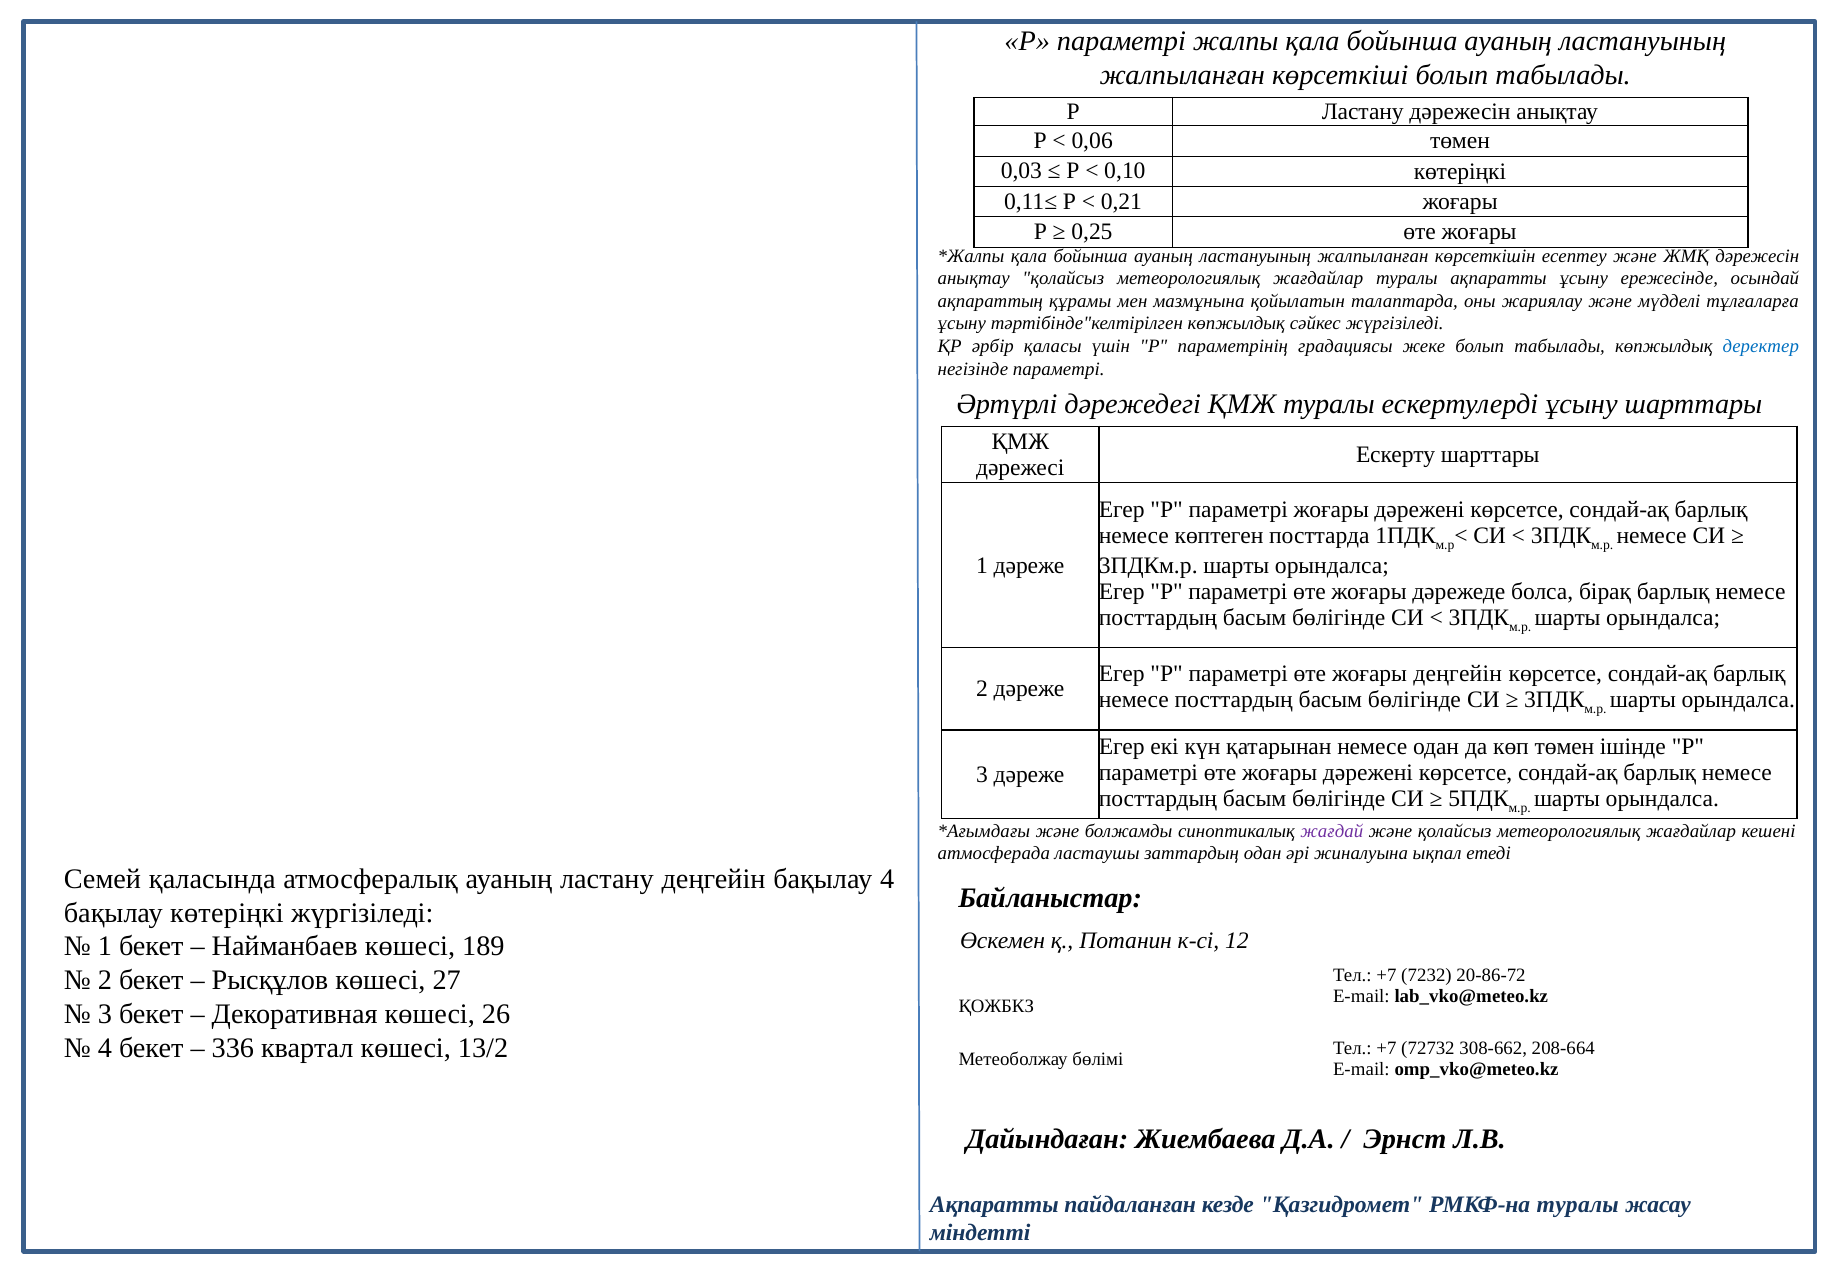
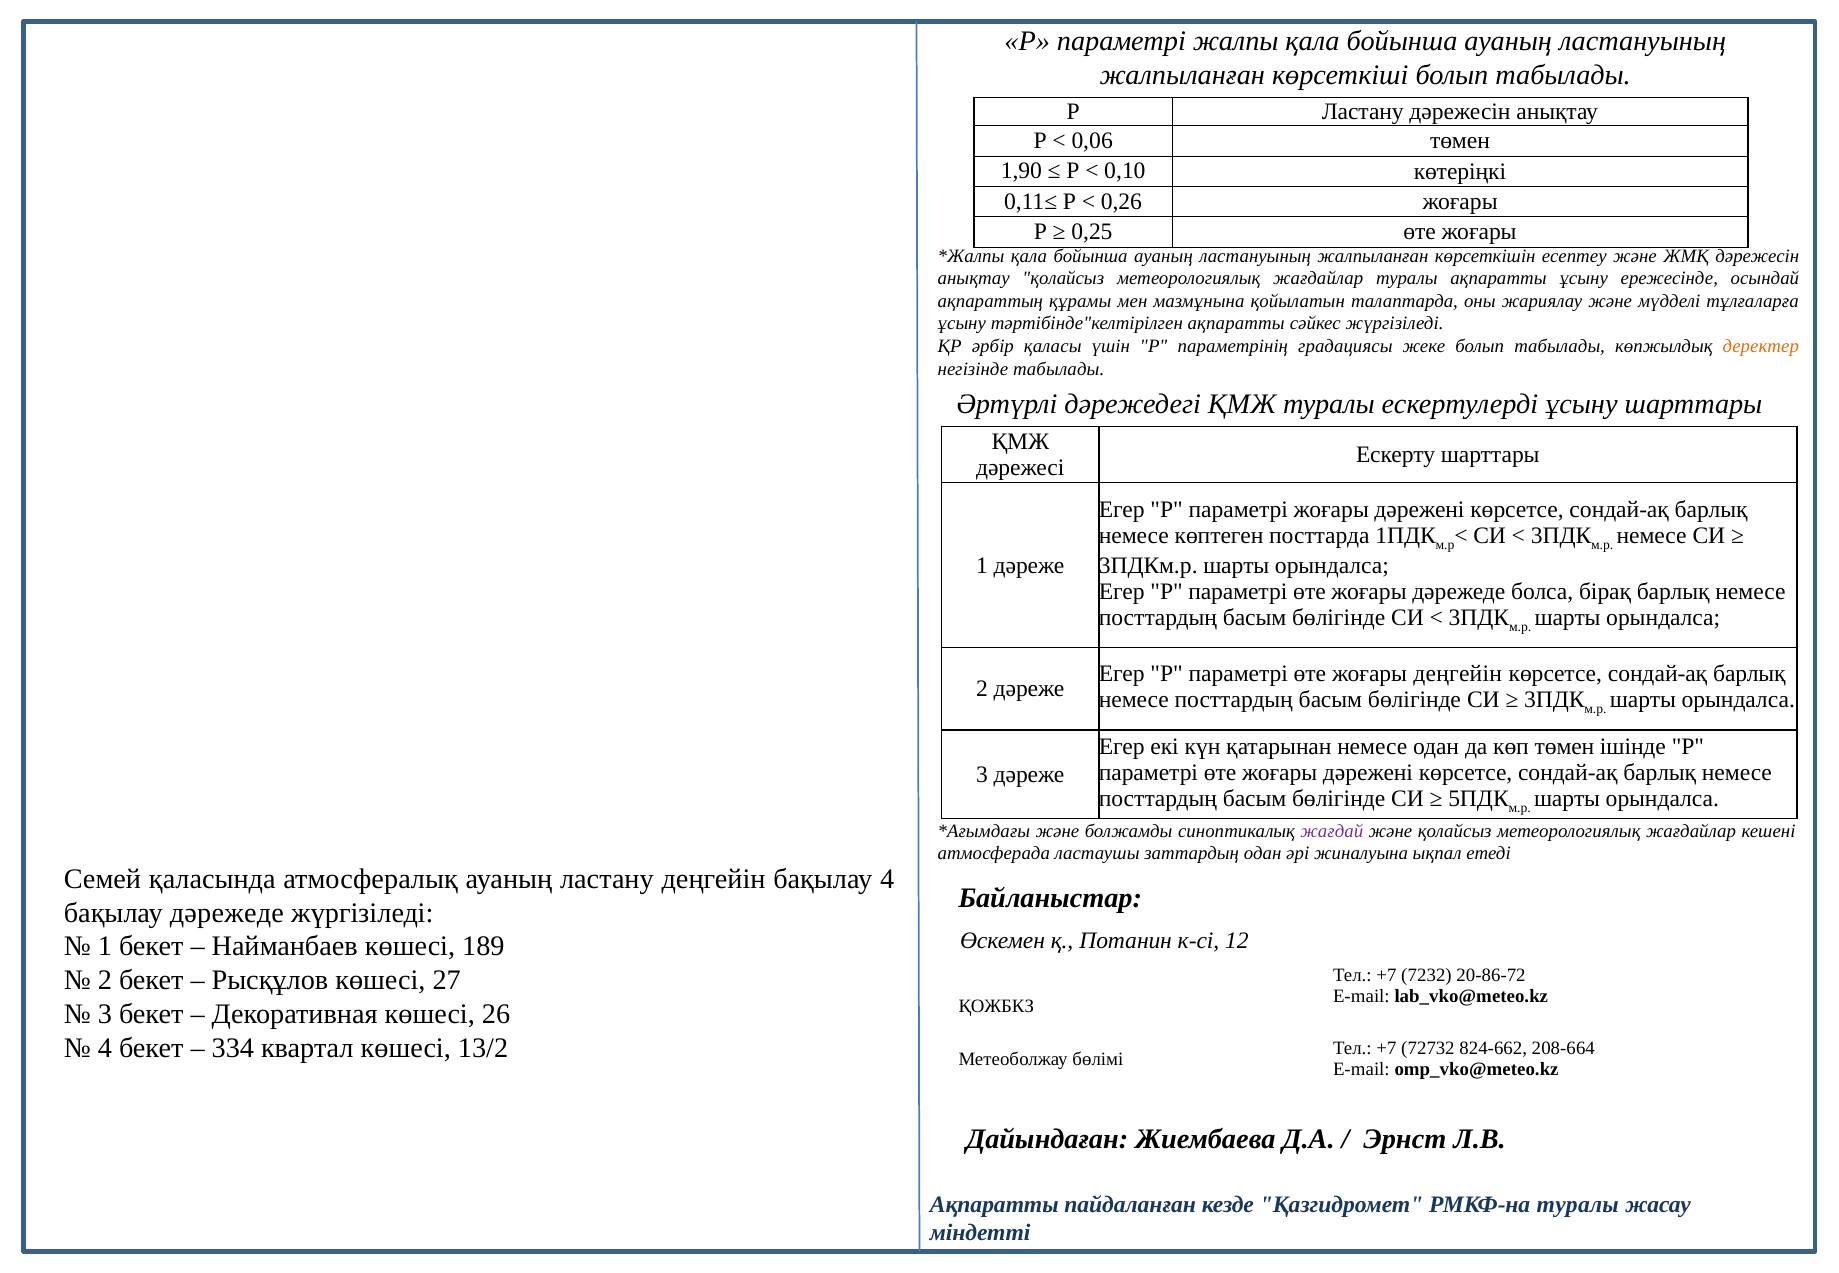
0,03: 0,03 -> 1,90
0,21: 0,21 -> 0,26
тәртібінде"келтірілген көпжылдық: көпжылдық -> ақпаратты
деректер colour: blue -> orange
негізінде параметрі: параметрі -> табылады
бақылау көтеріңкі: көтеріңкі -> дәрежеде
336: 336 -> 334
308-662: 308-662 -> 824-662
